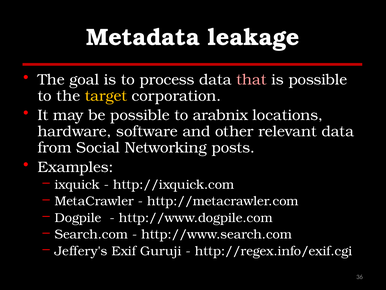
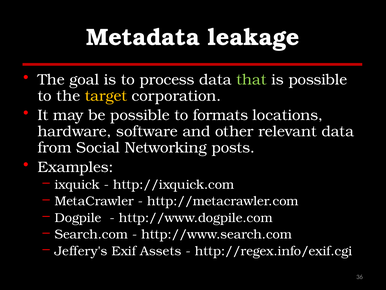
that colour: pink -> light green
arabnix: arabnix -> formats
Guruji: Guruji -> Assets
